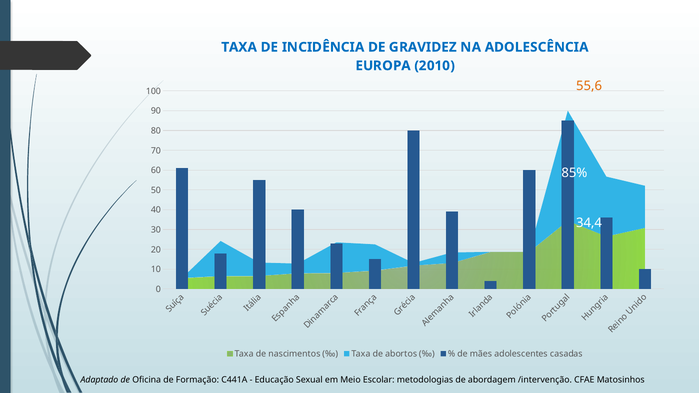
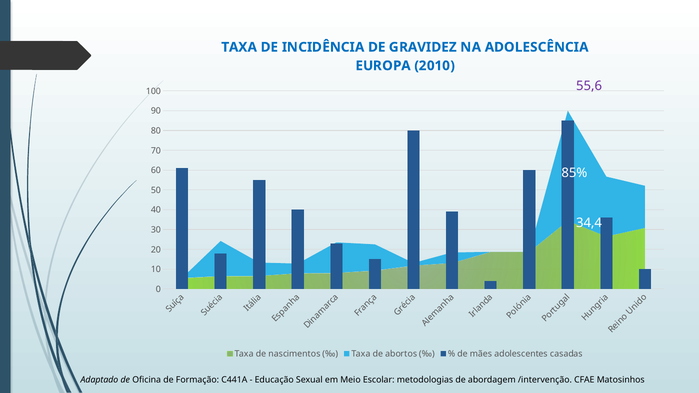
55,6 colour: orange -> purple
